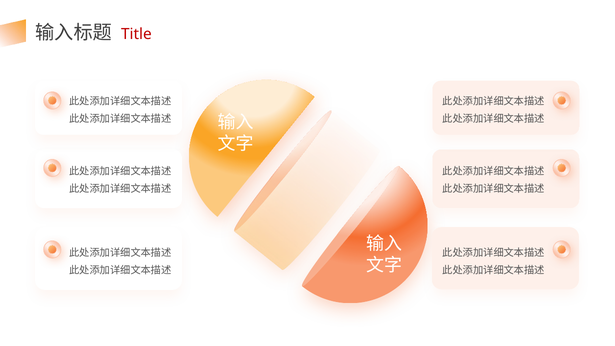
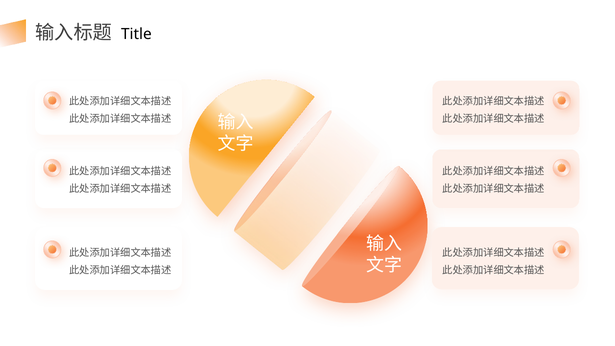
Title colour: red -> black
